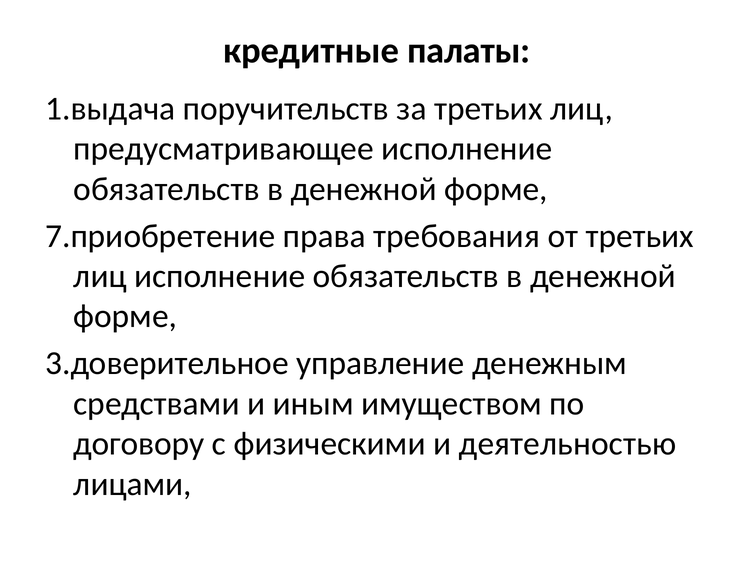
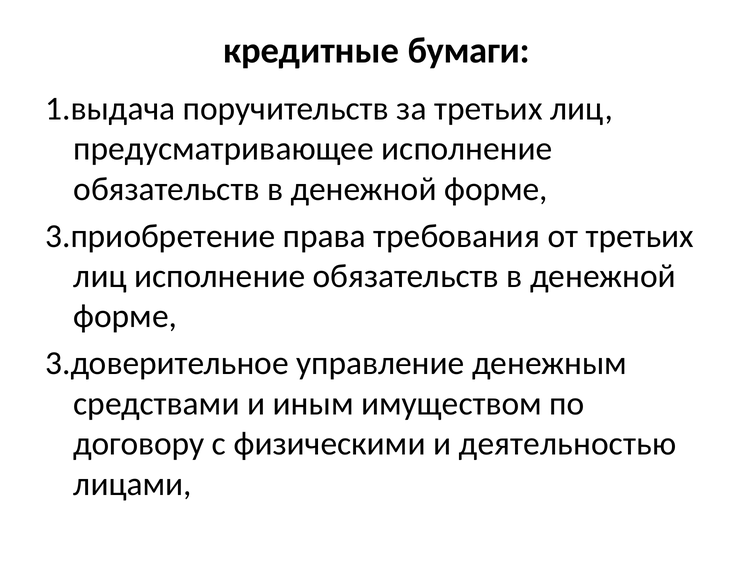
палаты: палаты -> бумаги
7.приобретение: 7.приобретение -> 3.приобретение
